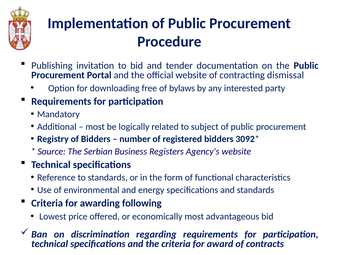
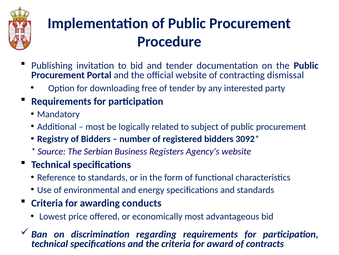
of bylaws: bylaws -> tender
following: following -> conducts
